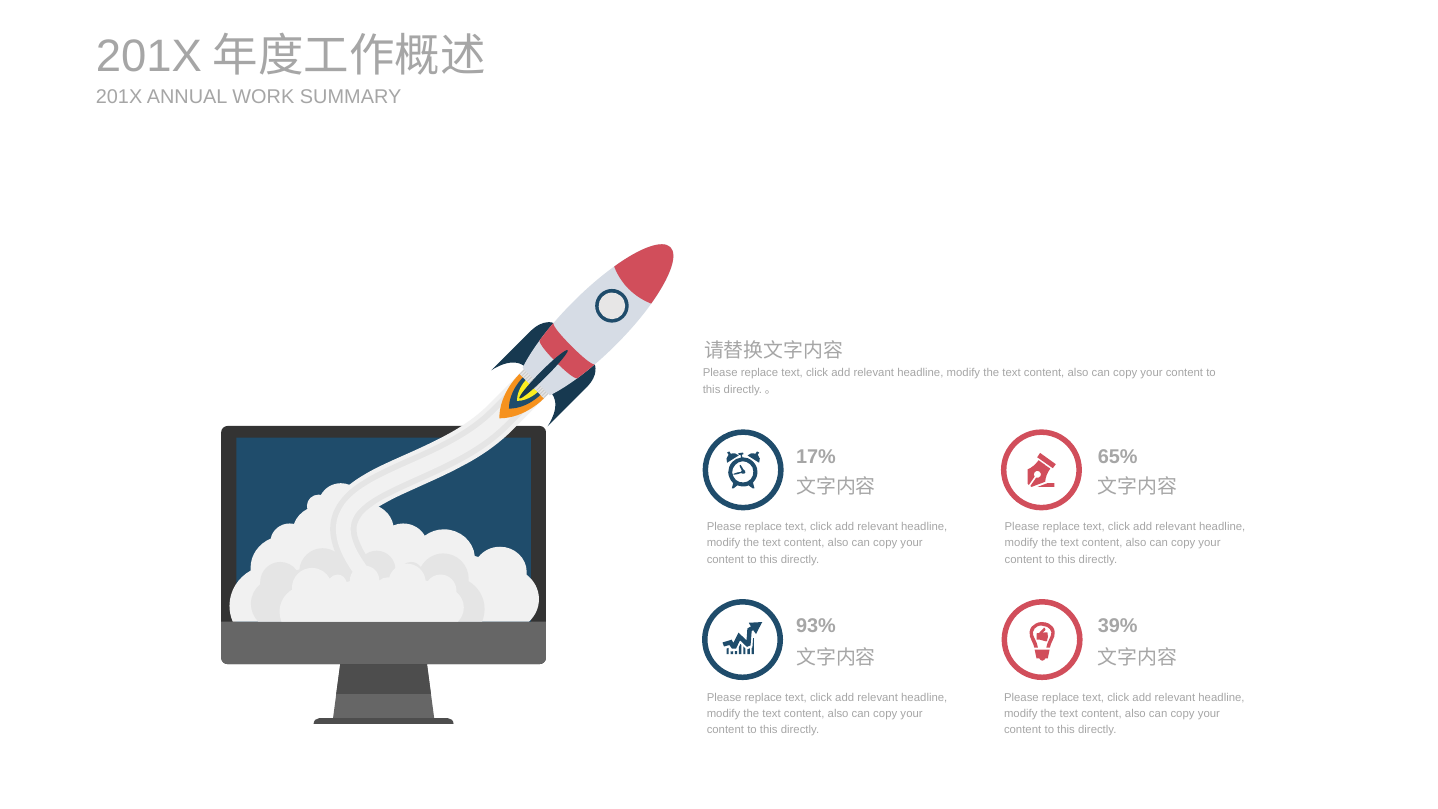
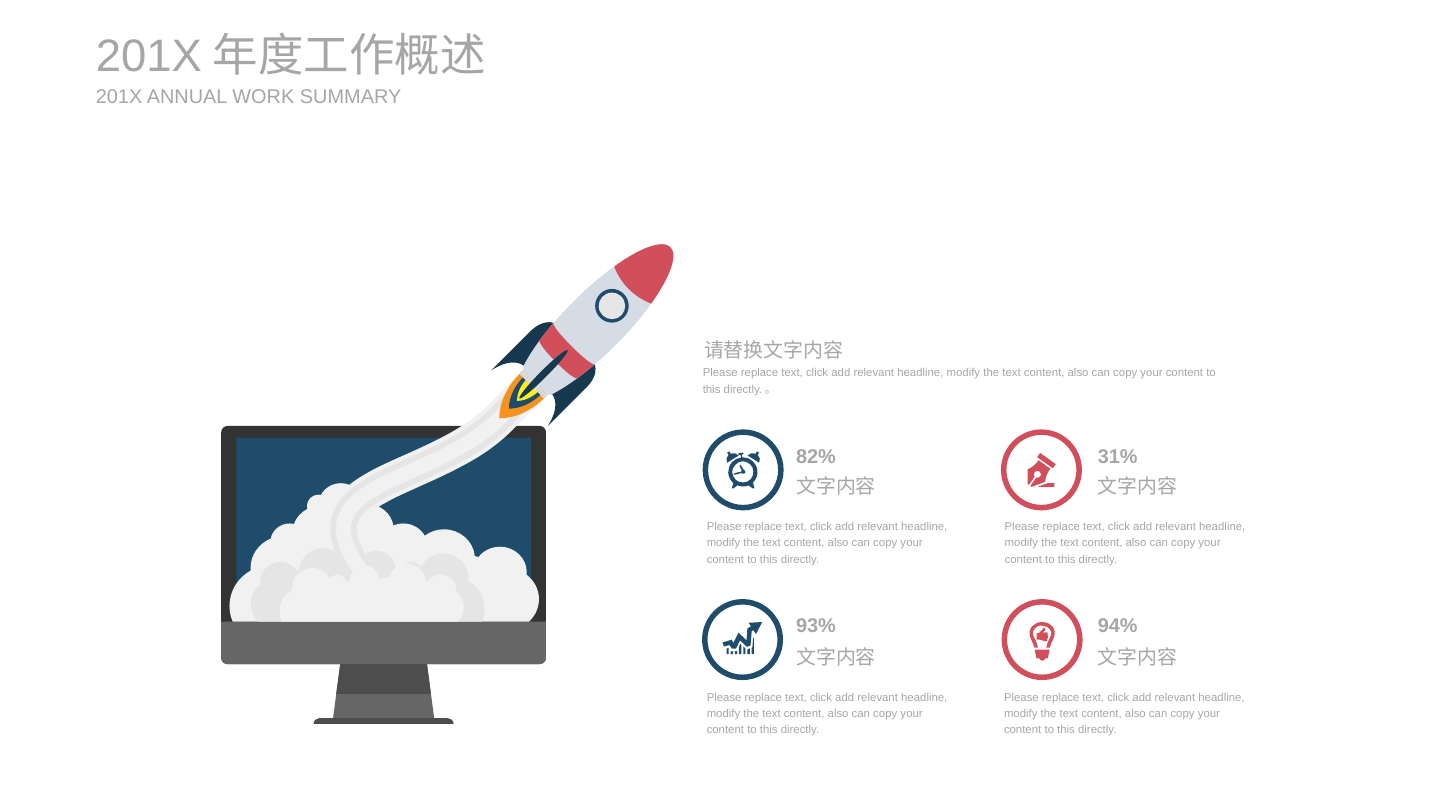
17%: 17% -> 82%
65%: 65% -> 31%
39%: 39% -> 94%
